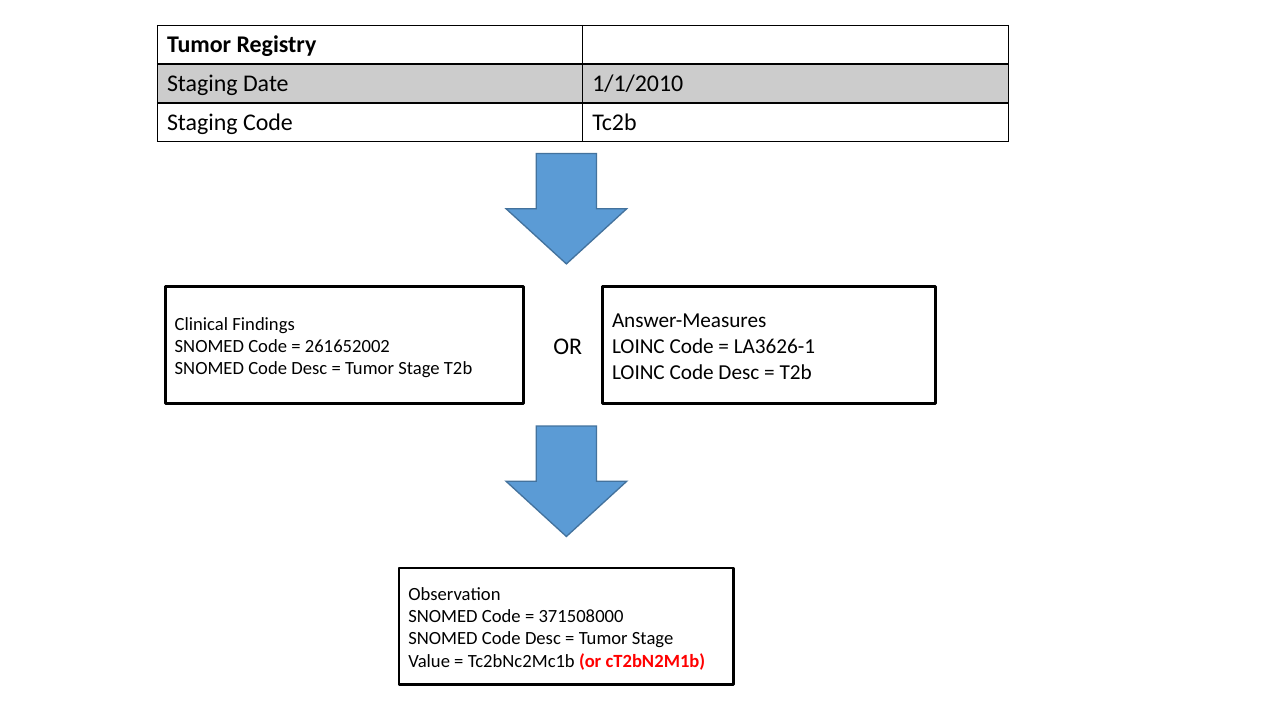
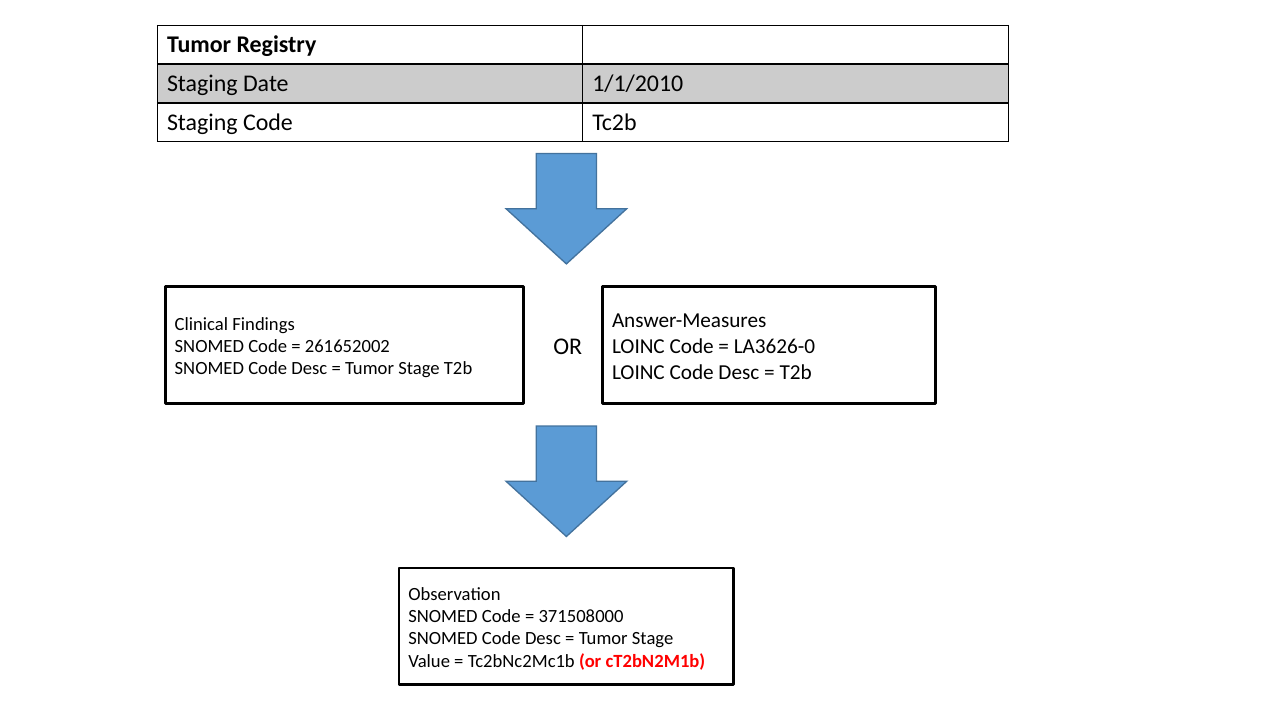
LA3626-1: LA3626-1 -> LA3626-0
